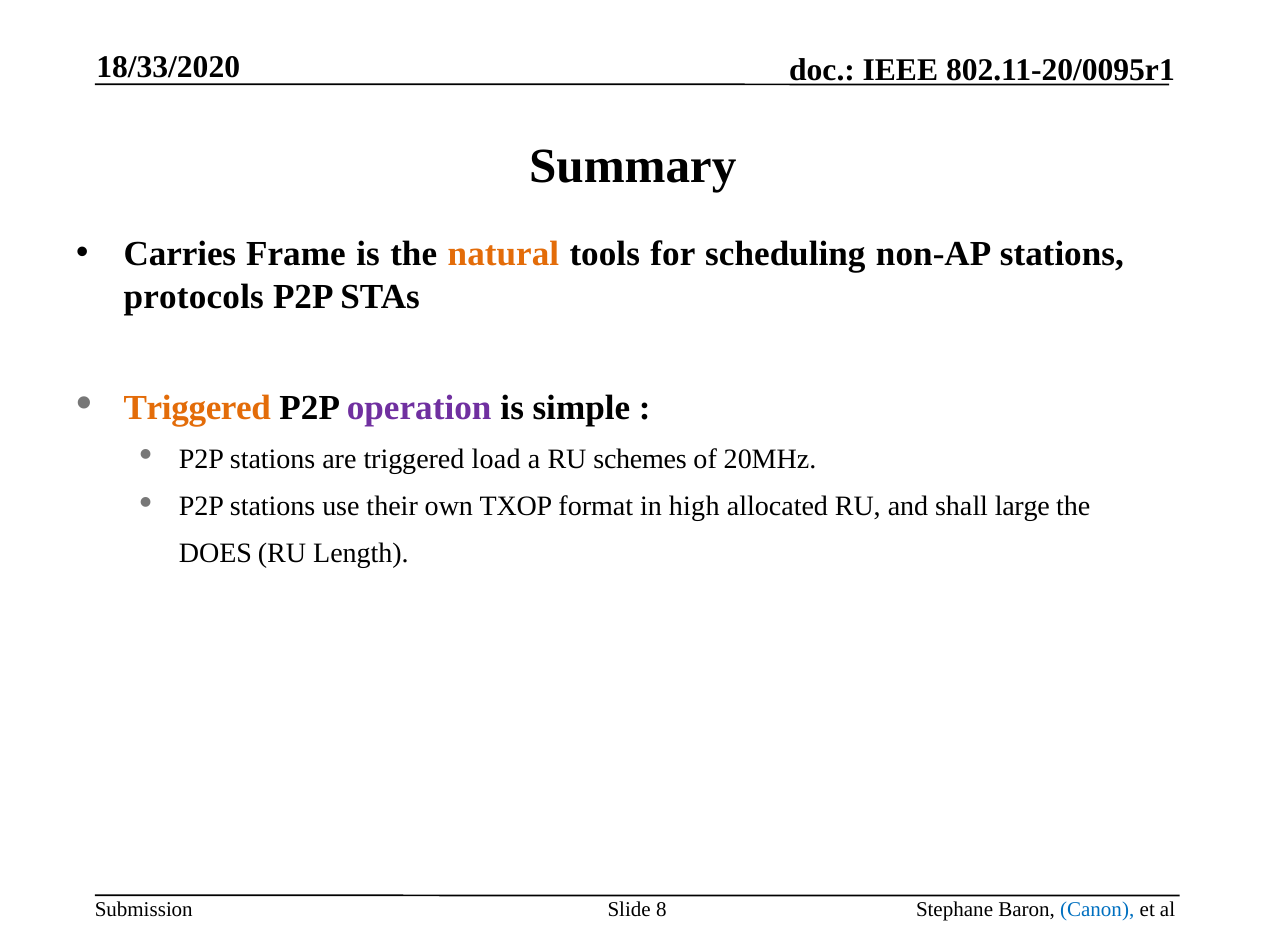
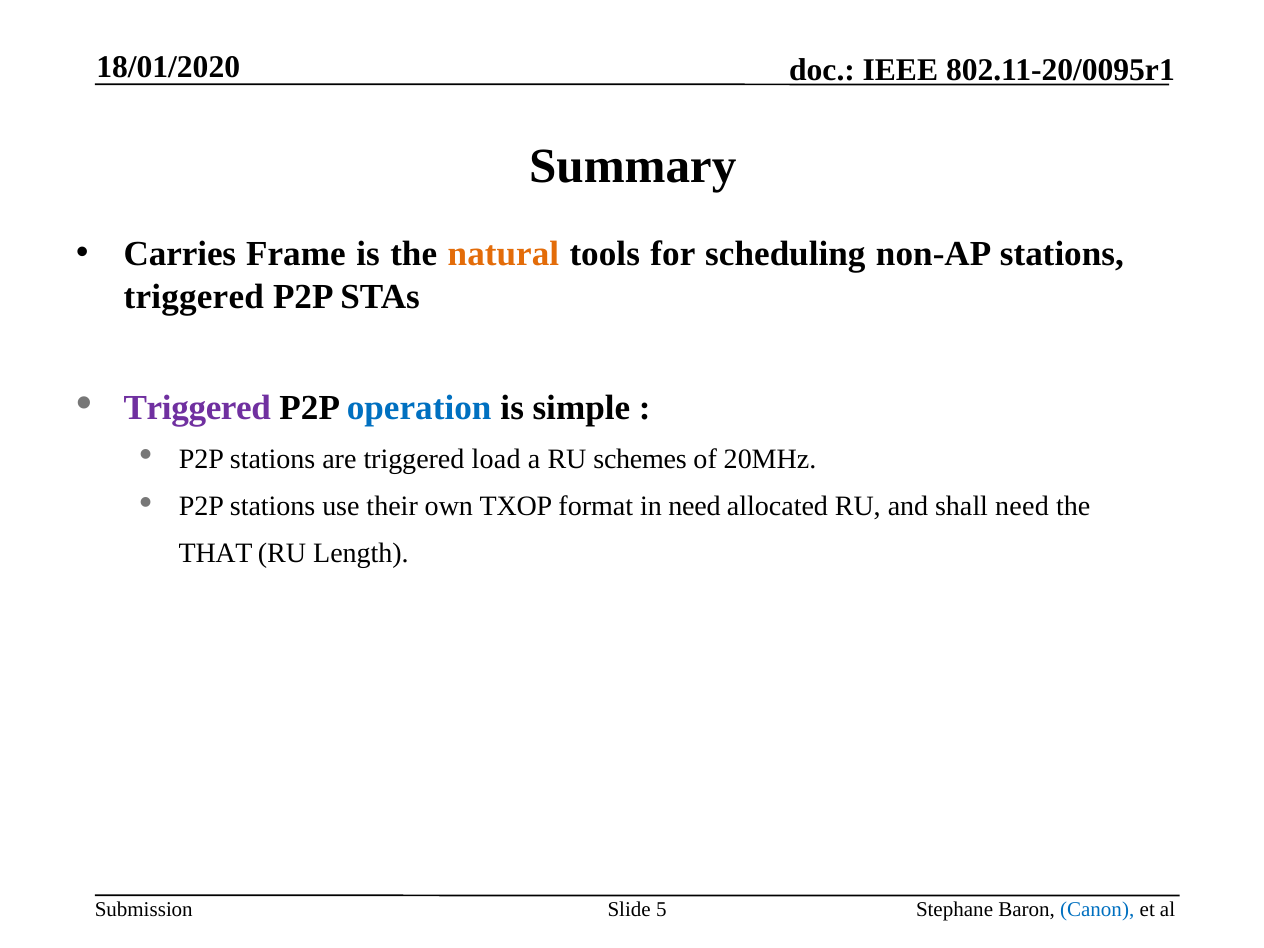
18/33/2020: 18/33/2020 -> 18/01/2020
protocols at (194, 296): protocols -> triggered
Triggered at (197, 408) colour: orange -> purple
operation colour: purple -> blue
in high: high -> need
shall large: large -> need
DOES: DOES -> THAT
8: 8 -> 5
